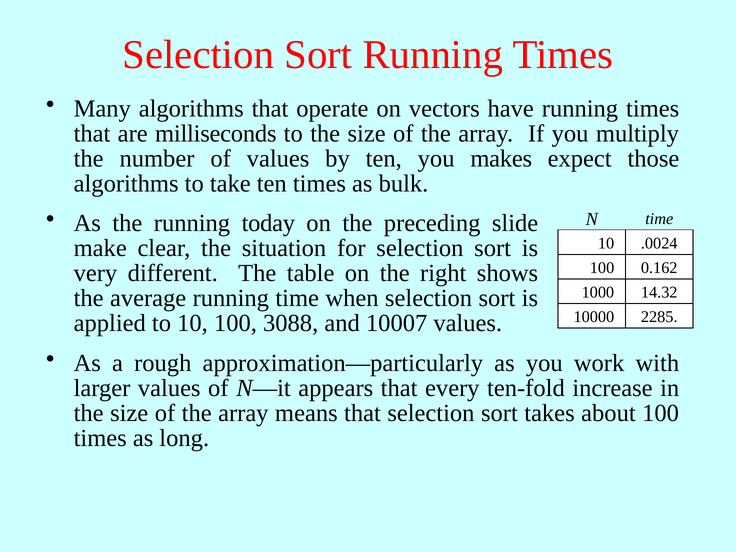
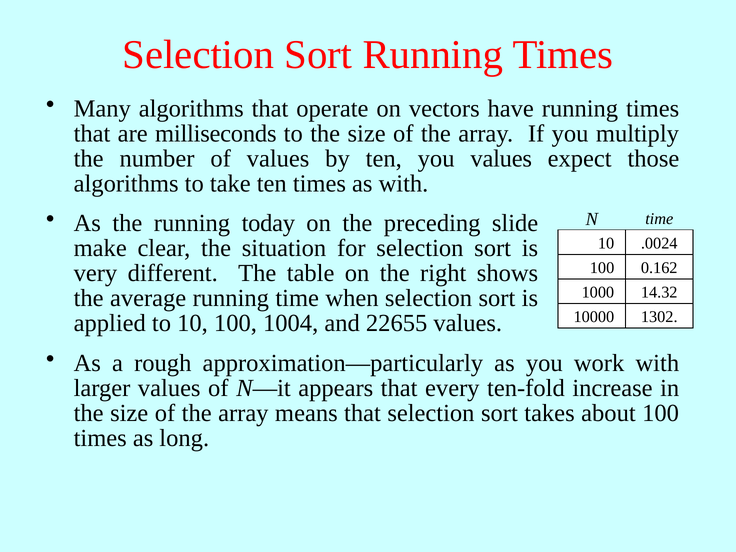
you makes: makes -> values
as bulk: bulk -> with
2285: 2285 -> 1302
3088: 3088 -> 1004
10007: 10007 -> 22655
